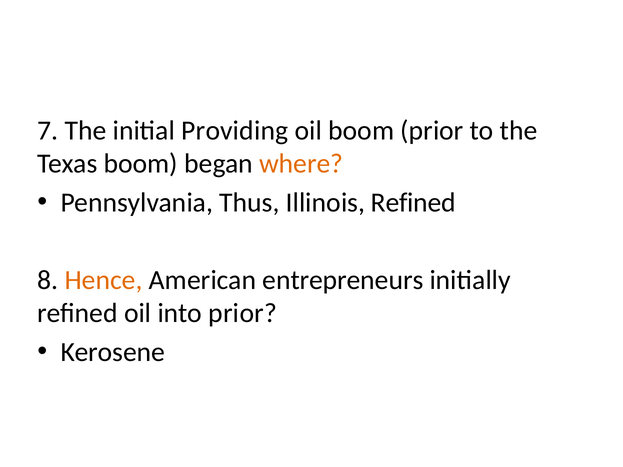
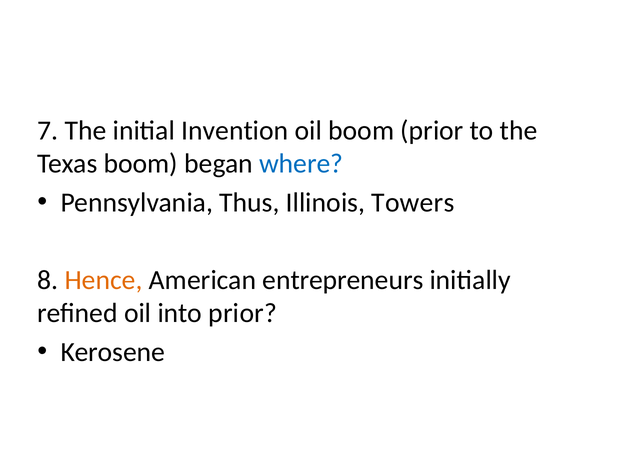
Providing: Providing -> Invention
where colour: orange -> blue
Illinois Refined: Refined -> Towers
